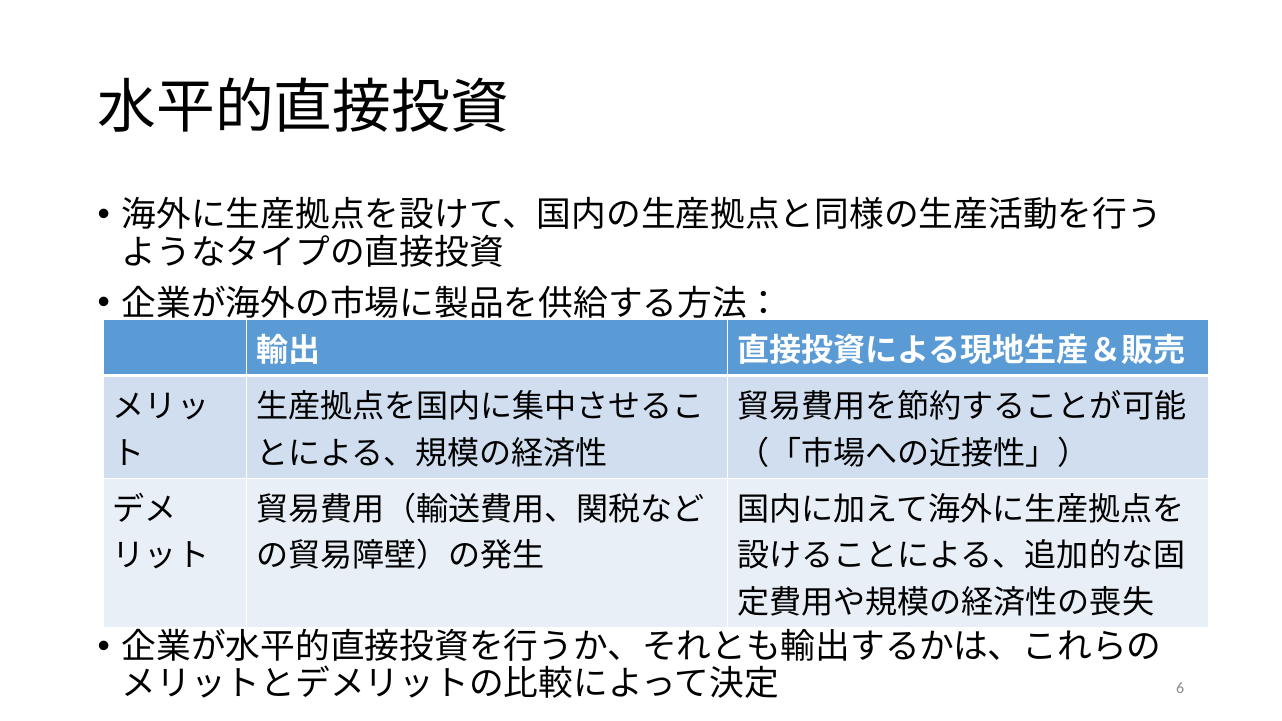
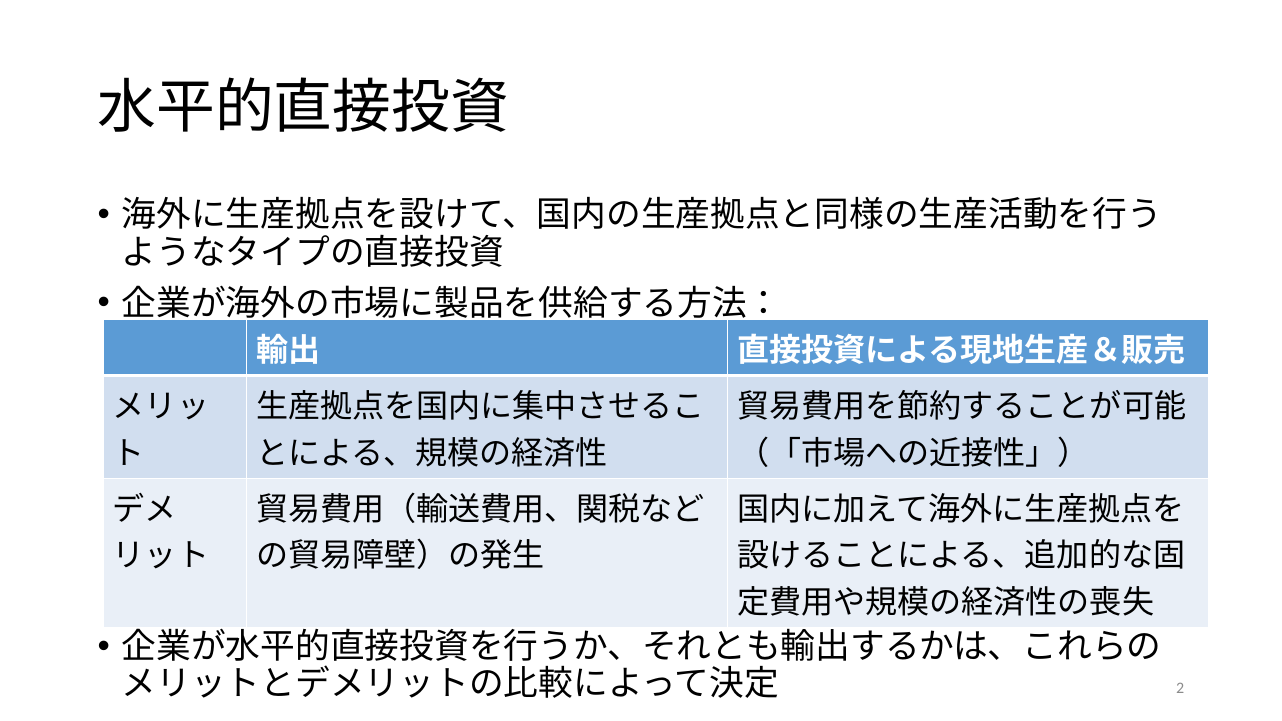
6: 6 -> 2
